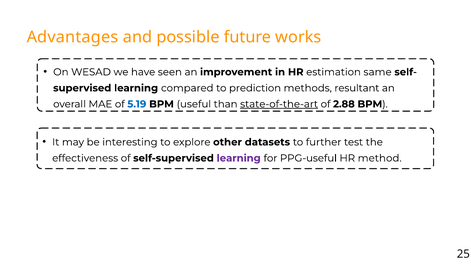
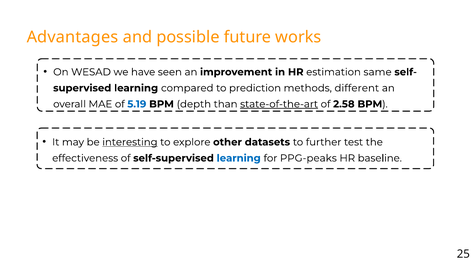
resultant: resultant -> different
useful: useful -> depth
2.88: 2.88 -> 2.58
interesting underline: none -> present
learning at (239, 158) colour: purple -> blue
PPG-useful: PPG-useful -> PPG-peaks
method: method -> baseline
